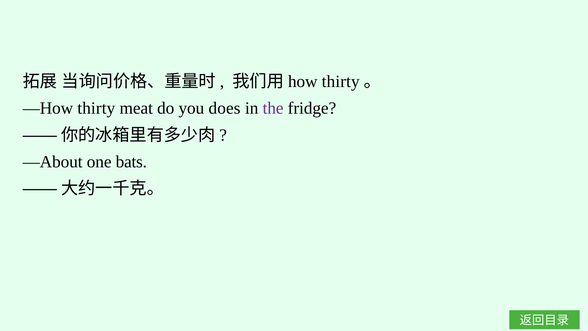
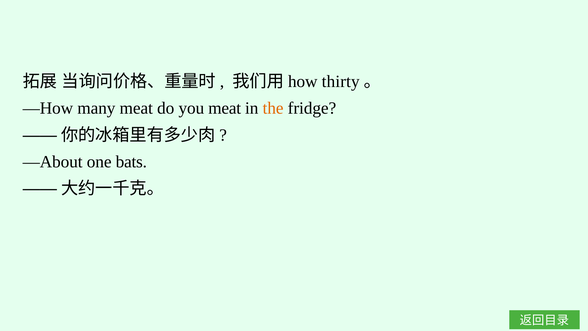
—How thirty: thirty -> many
you does: does -> meat
the colour: purple -> orange
